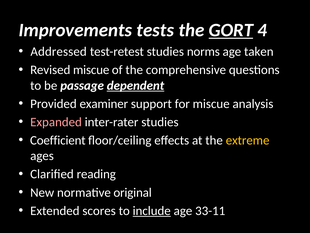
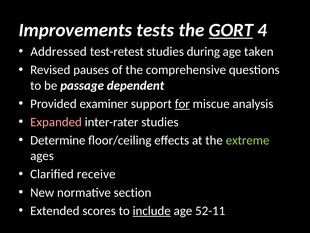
norms: norms -> during
Revised miscue: miscue -> pauses
dependent underline: present -> none
for underline: none -> present
Coefficient: Coefficient -> Determine
extreme colour: yellow -> light green
reading: reading -> receive
original: original -> section
33-11: 33-11 -> 52-11
